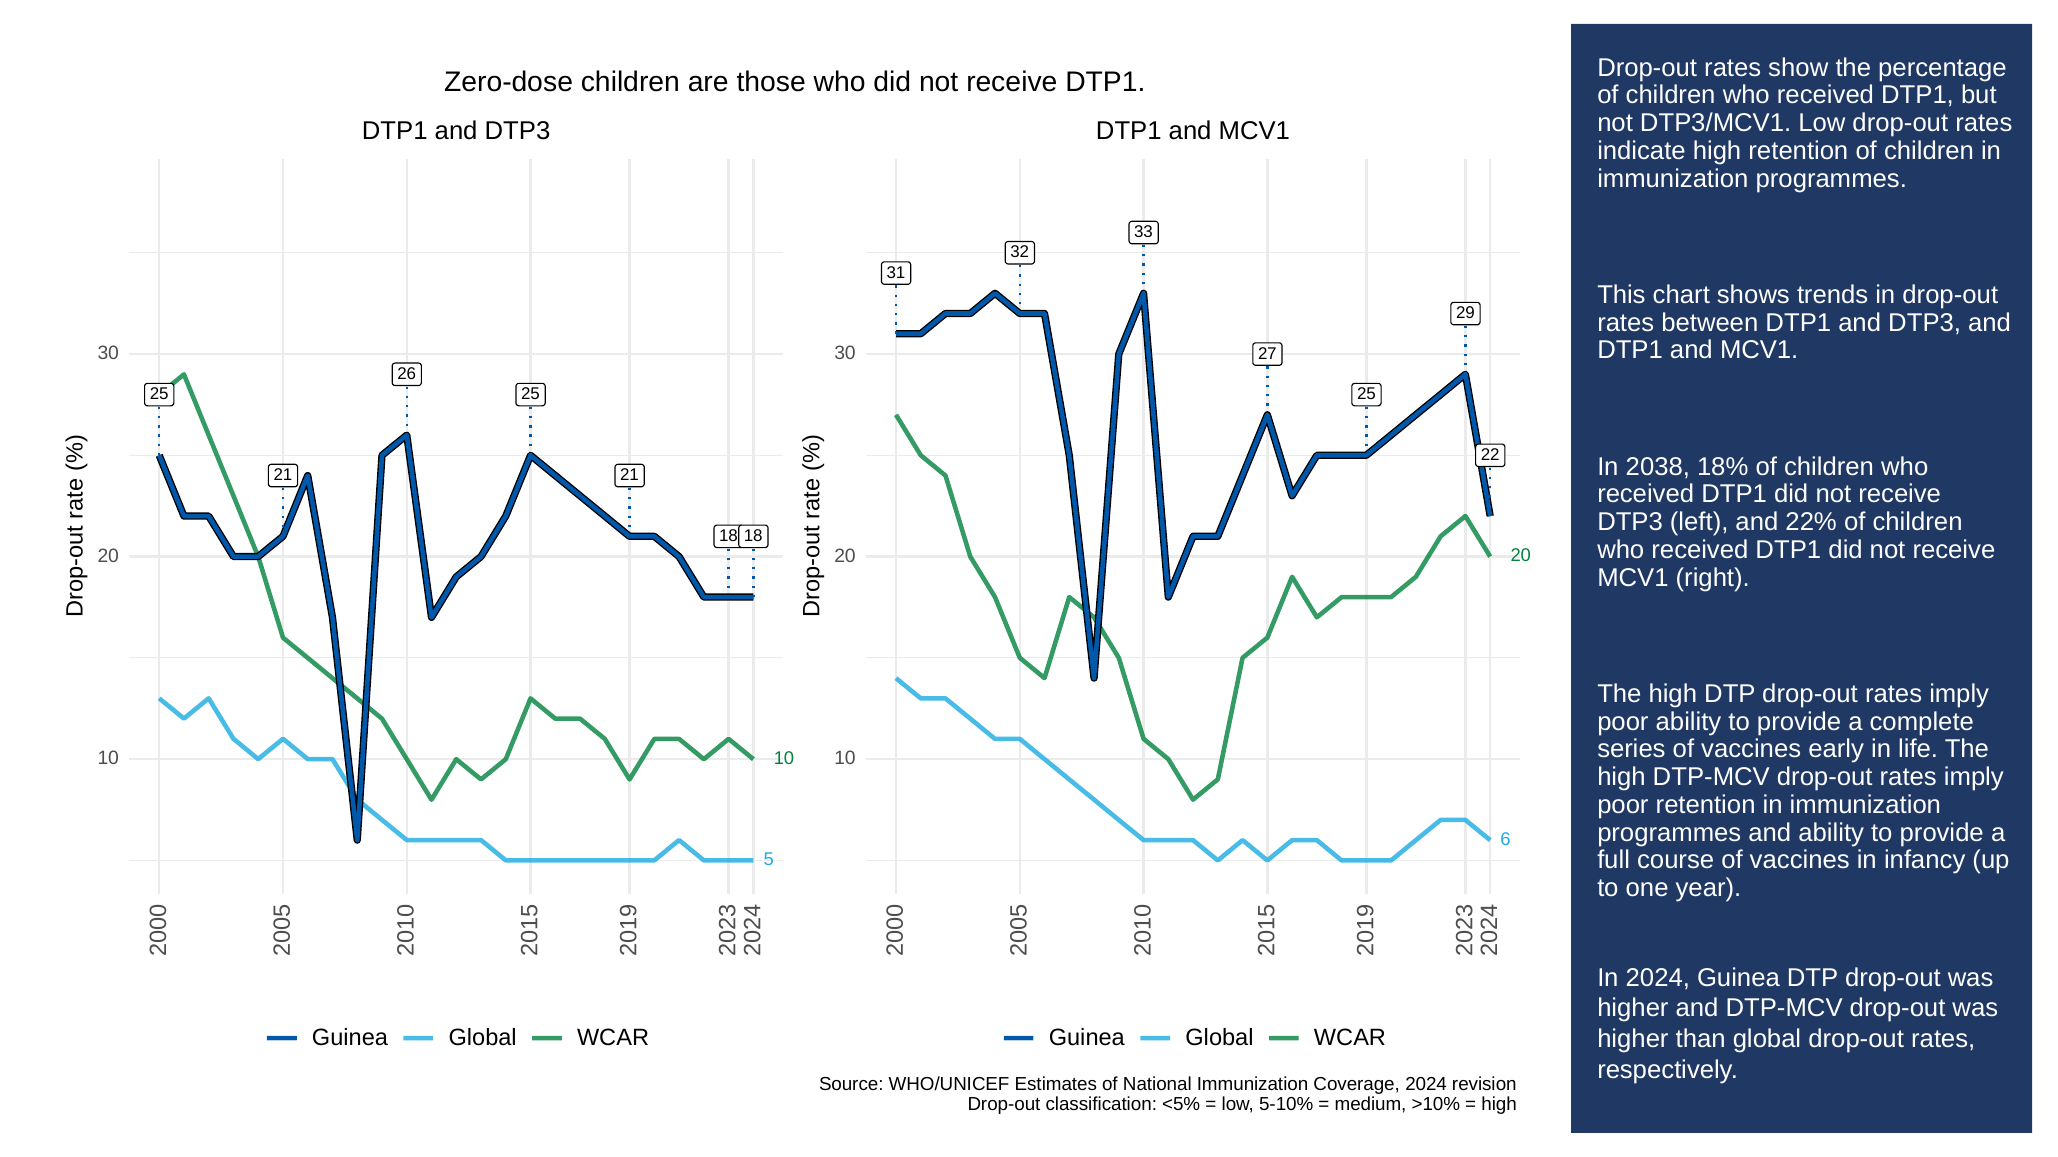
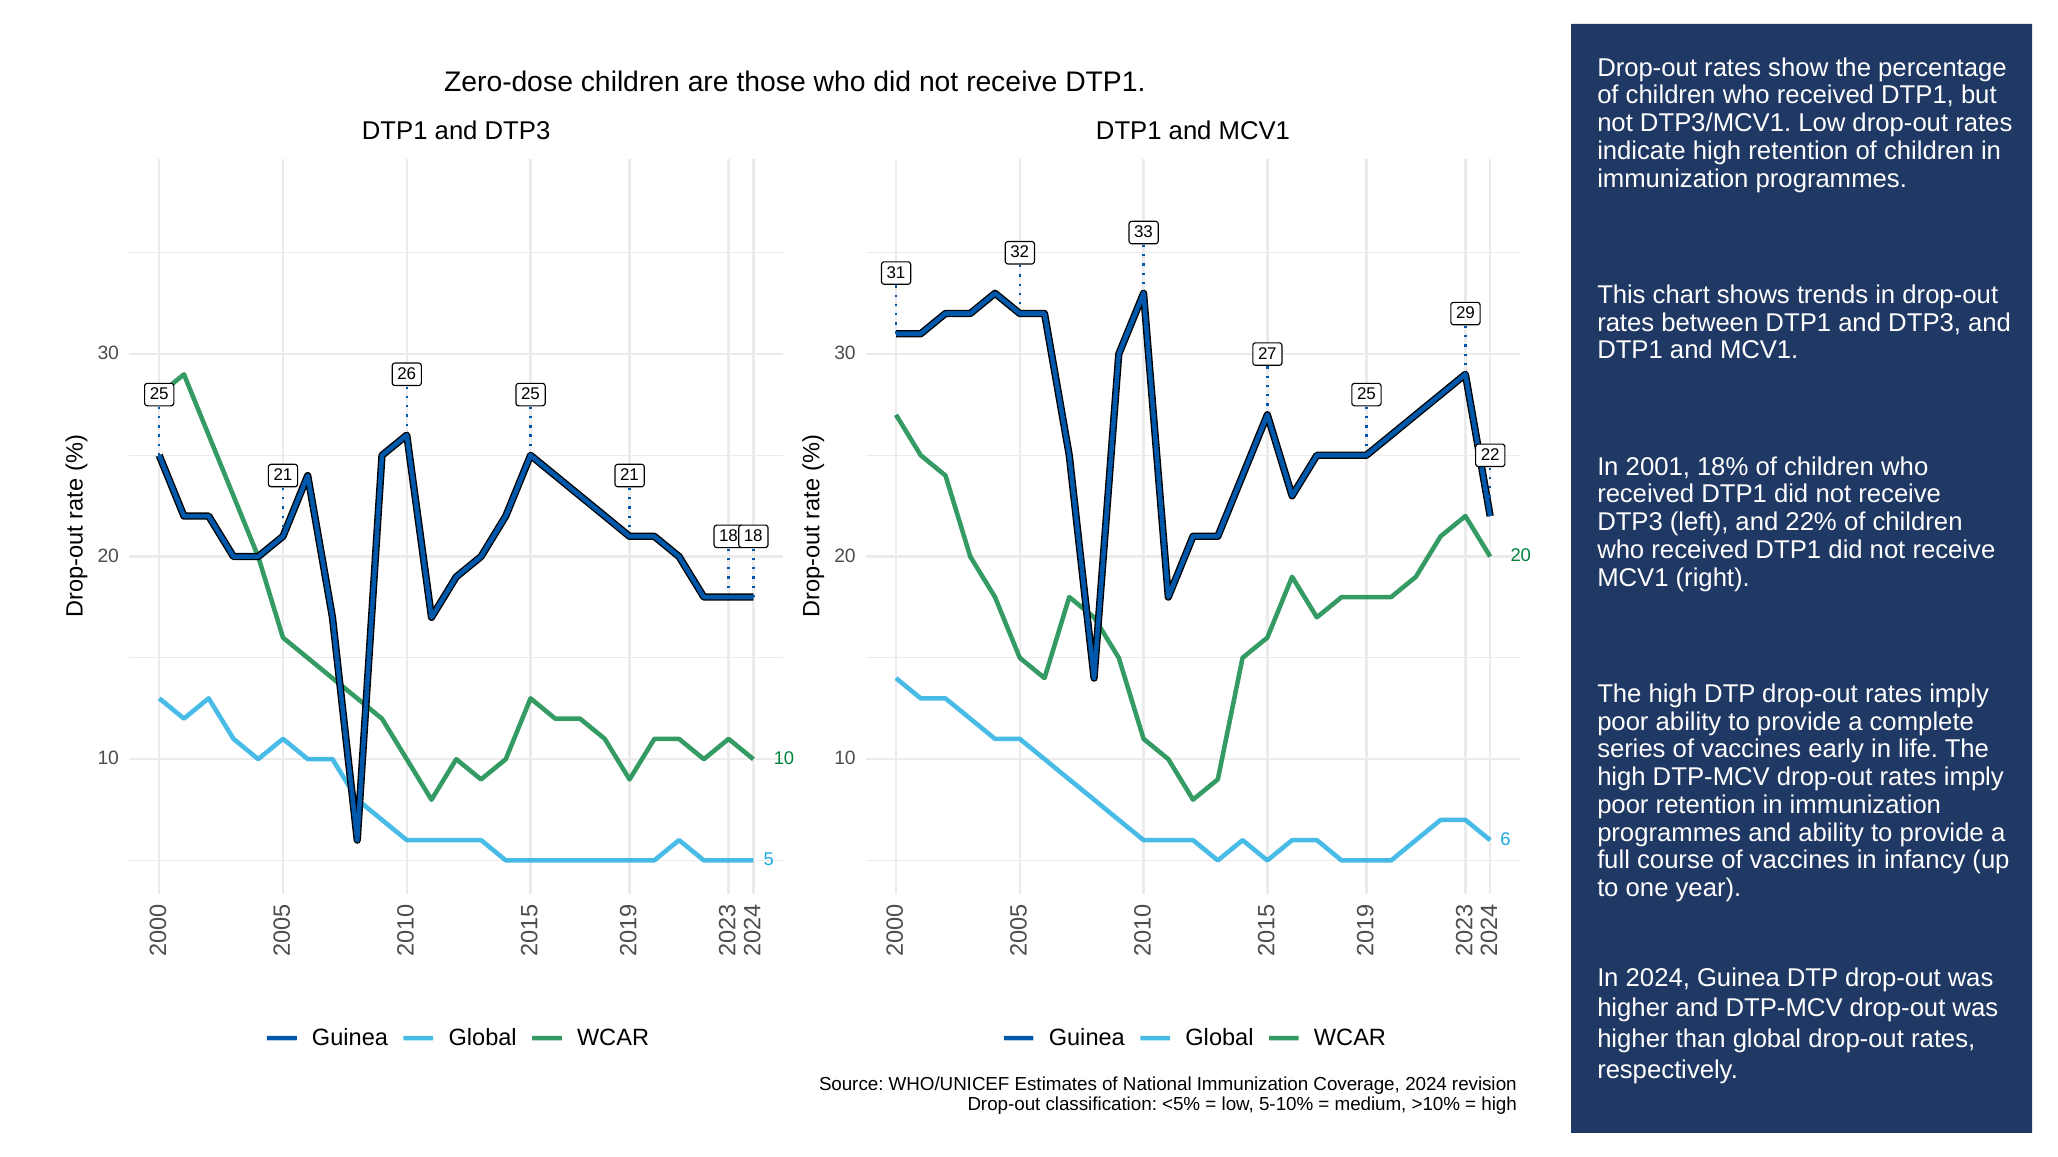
2038: 2038 -> 2001
